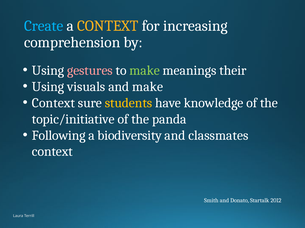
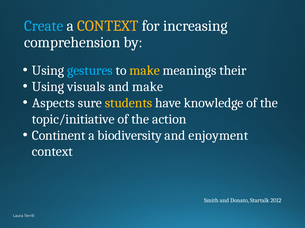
gestures colour: pink -> light blue
make at (145, 71) colour: light green -> yellow
Context at (53, 103): Context -> Aspects
panda: panda -> action
Following: Following -> Continent
classmates: classmates -> enjoyment
